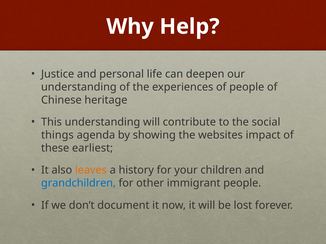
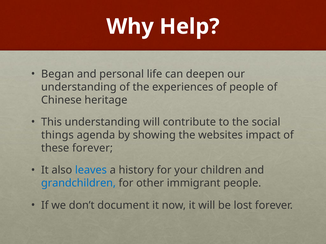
Justice: Justice -> Began
these earliest: earliest -> forever
leaves colour: orange -> blue
